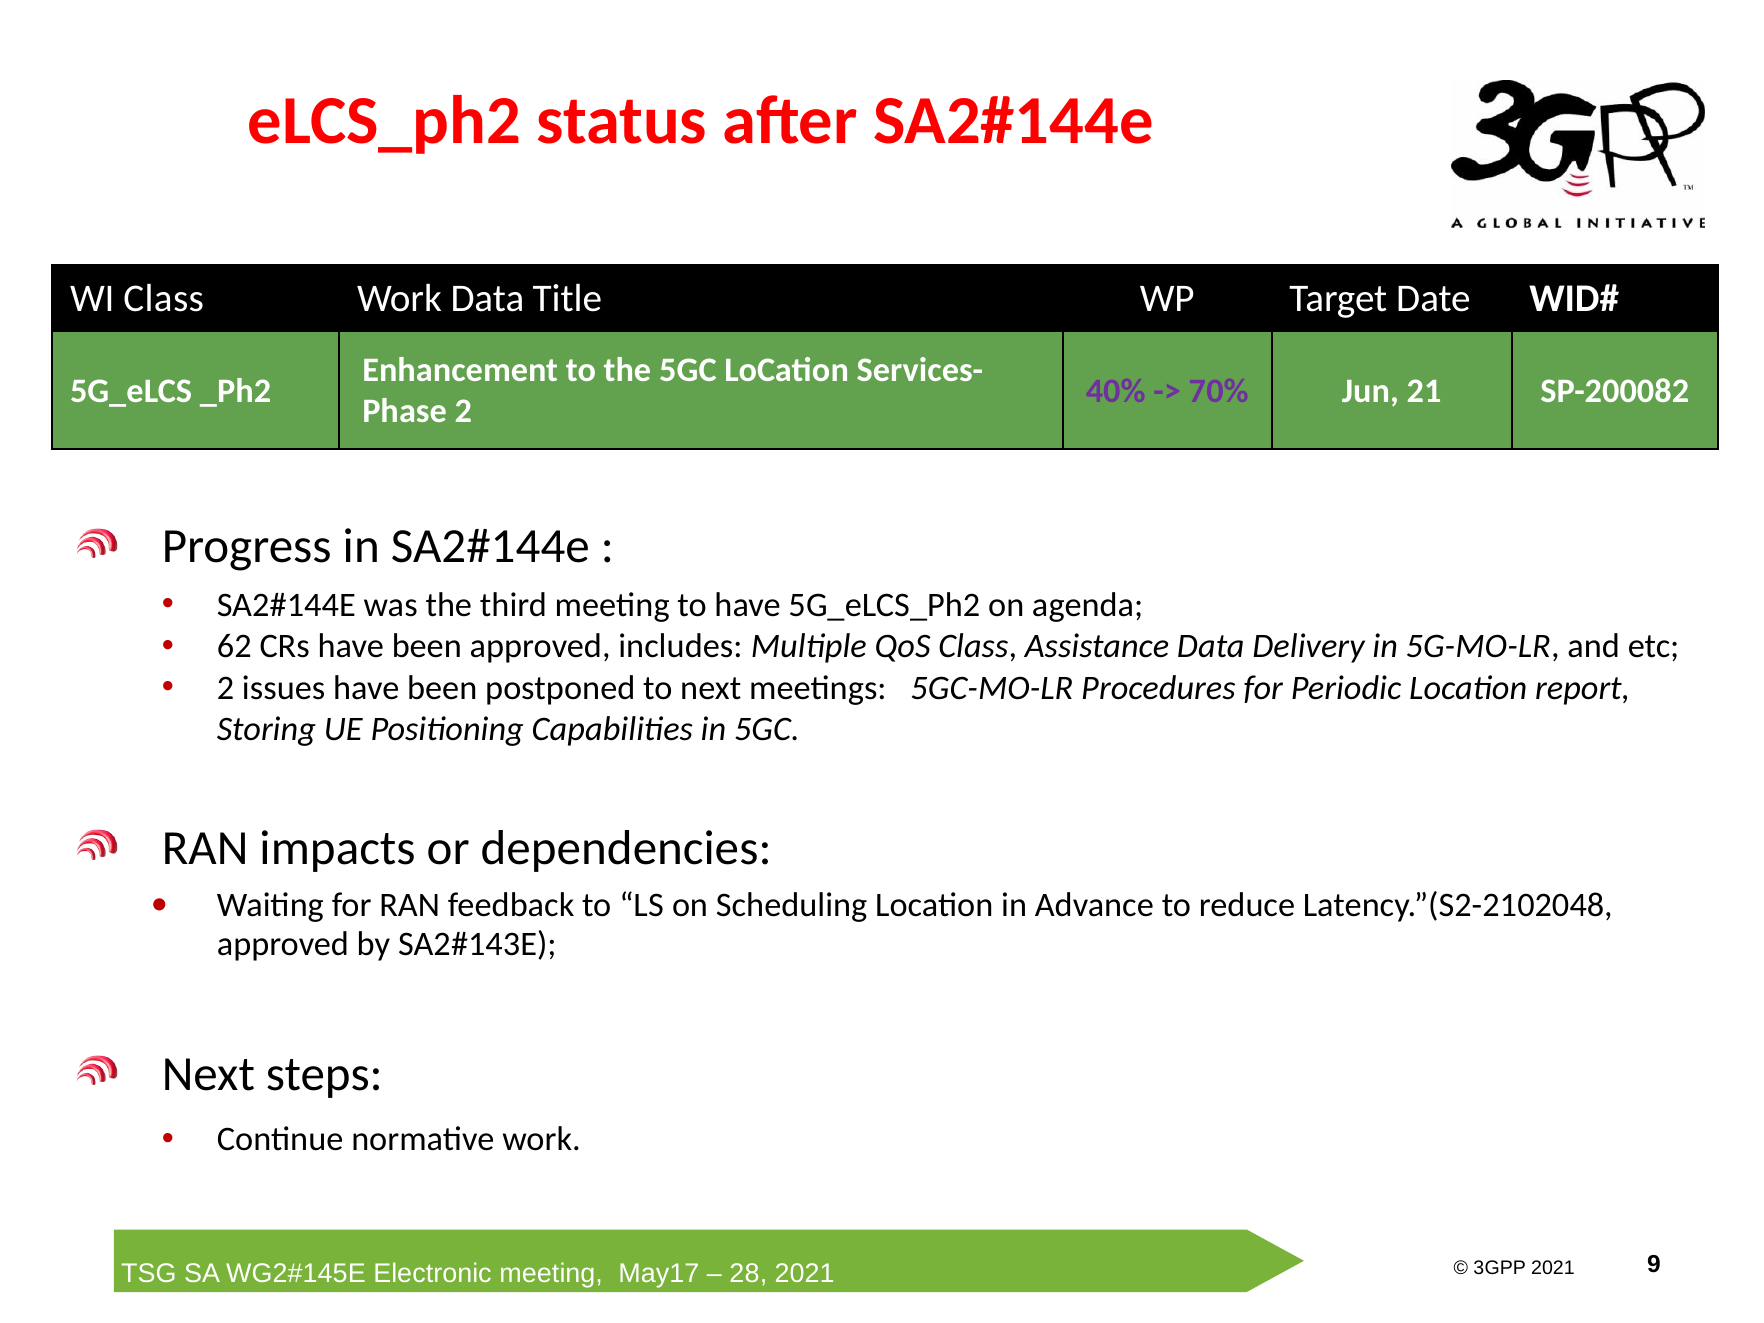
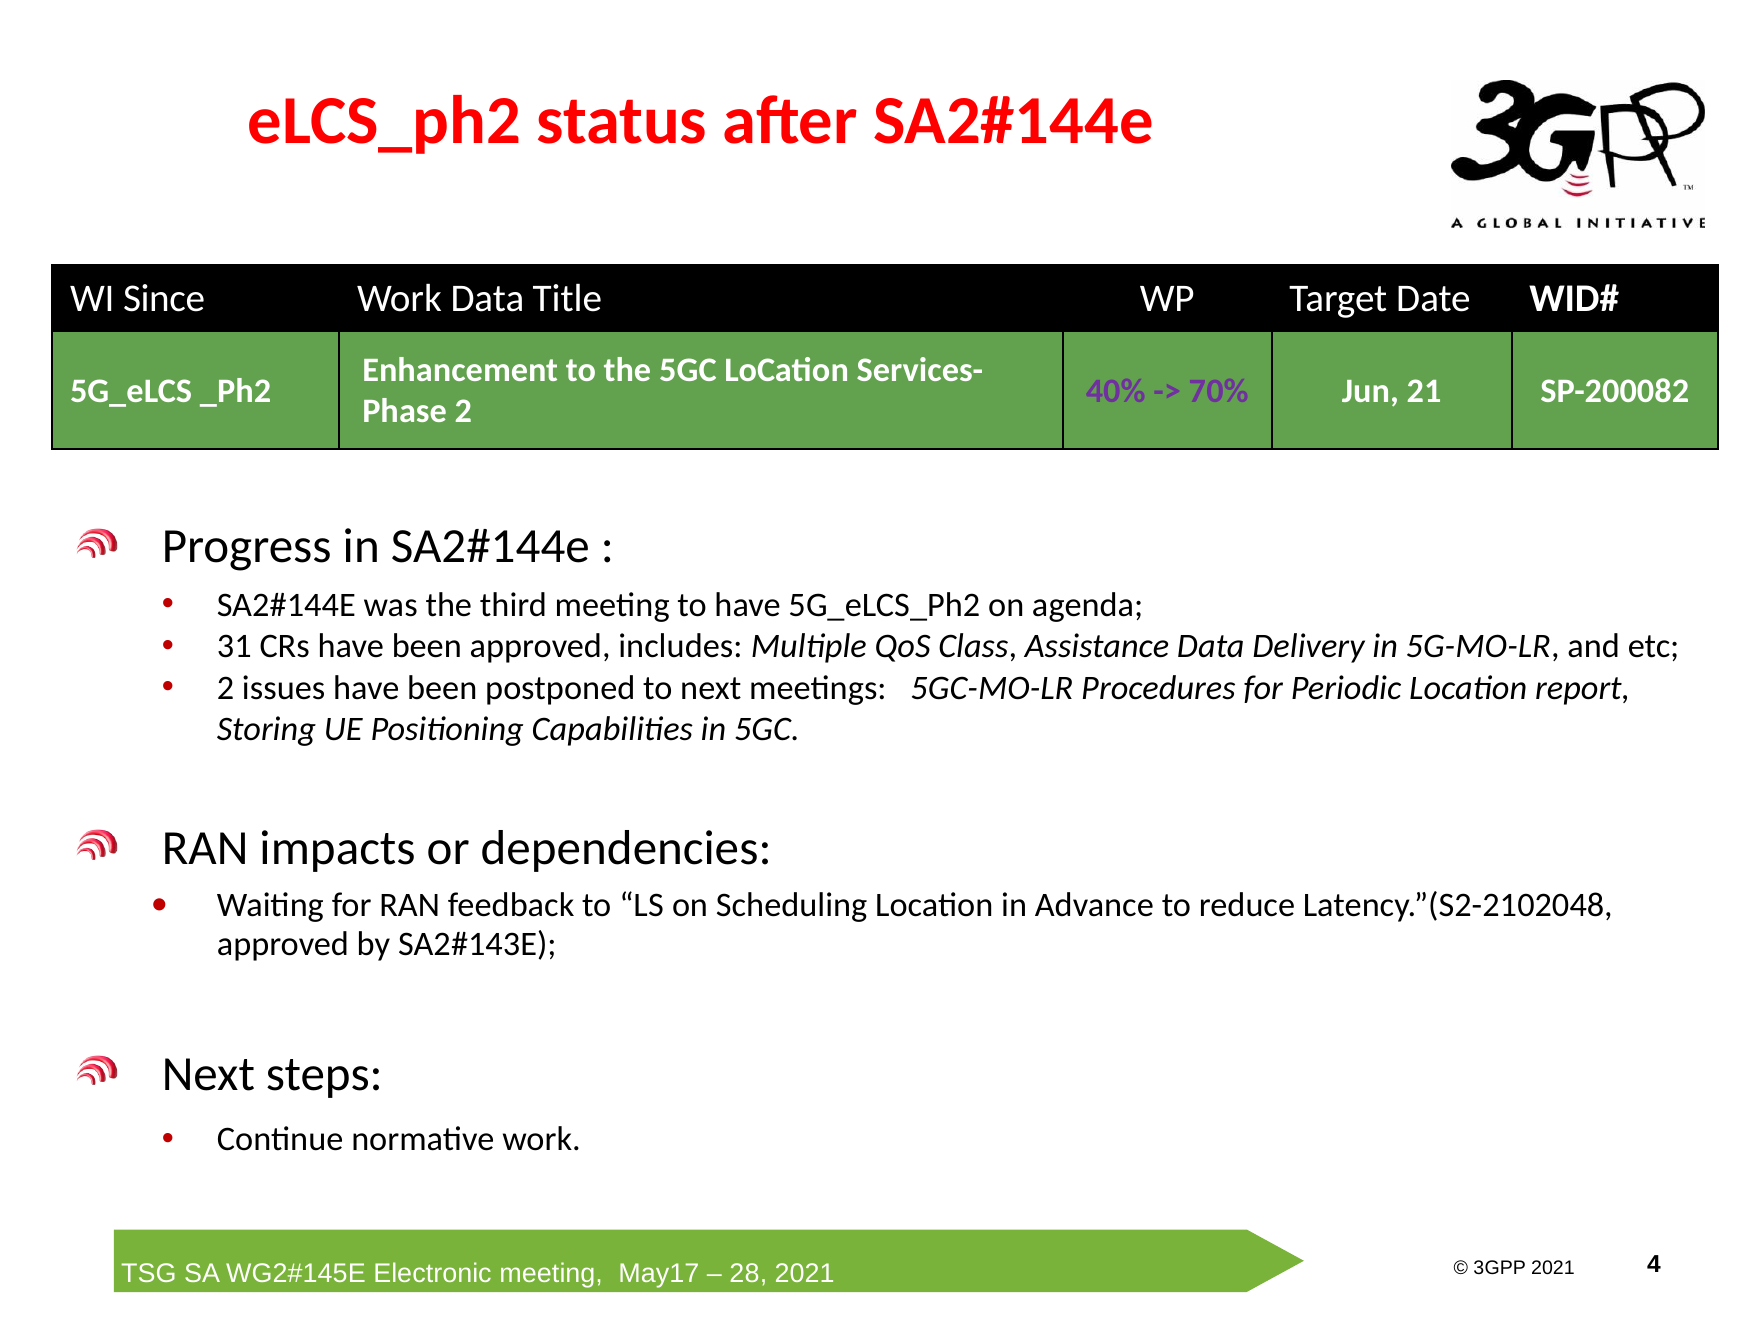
WI Class: Class -> Since
62: 62 -> 31
9: 9 -> 4
